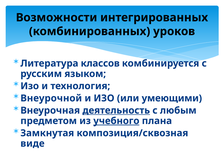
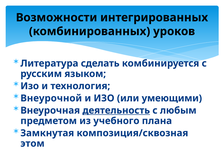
классов: классов -> сделать
учебного underline: present -> none
виде: виде -> этом
